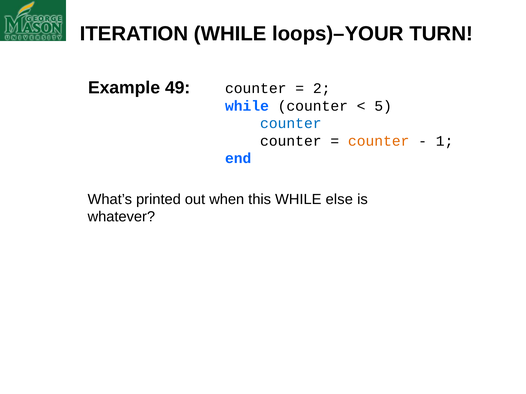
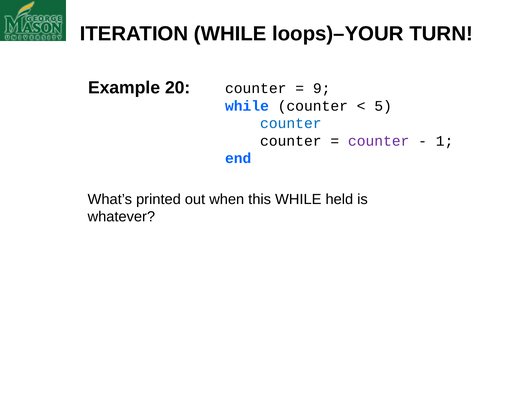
49: 49 -> 20
2: 2 -> 9
counter at (379, 141) colour: orange -> purple
else: else -> held
